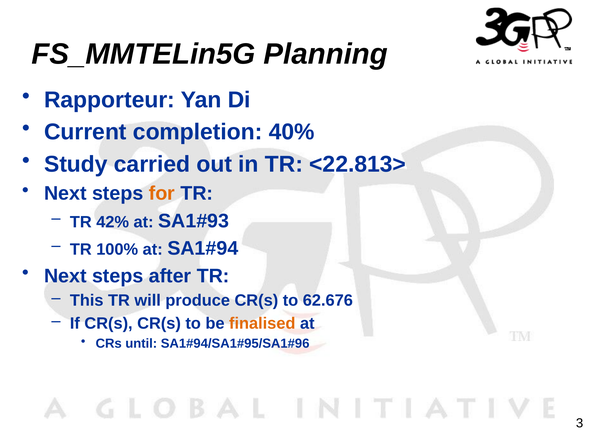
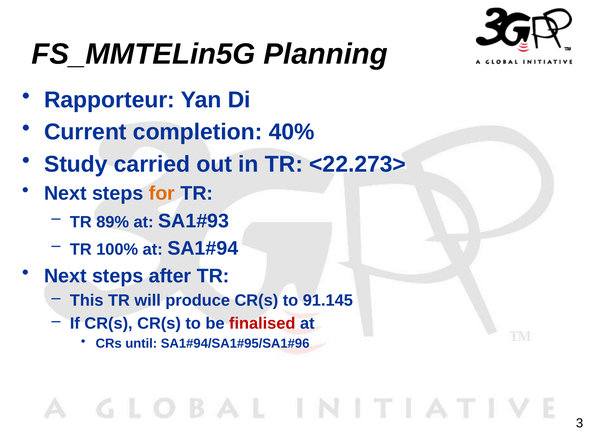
<22.813>: <22.813> -> <22.273>
42%: 42% -> 89%
62.676: 62.676 -> 91.145
finalised colour: orange -> red
